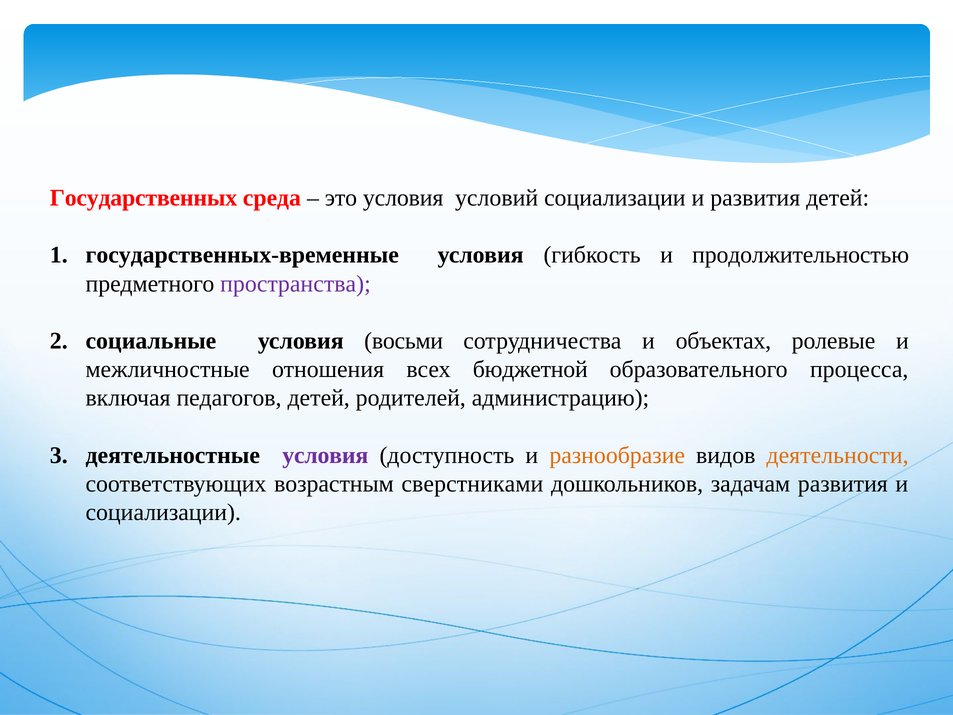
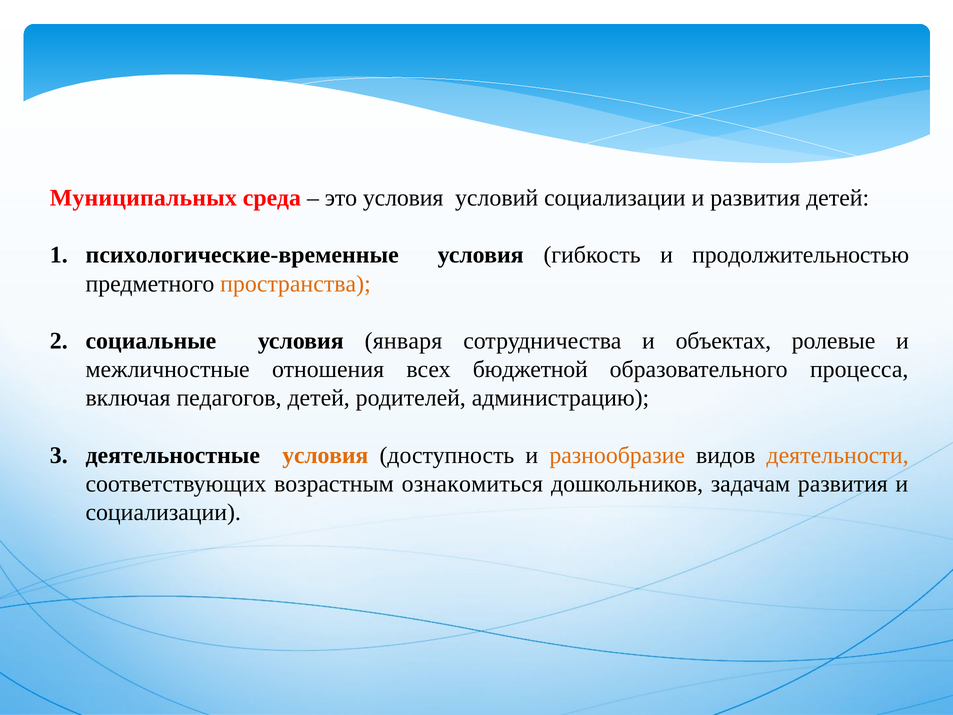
Государственных: Государственных -> Муниципальных
государственных-временные: государственных-временные -> психологические-временные
пространства colour: purple -> orange
восьми: восьми -> января
условия at (325, 455) colour: purple -> orange
сверстниками: сверстниками -> ознакомиться
